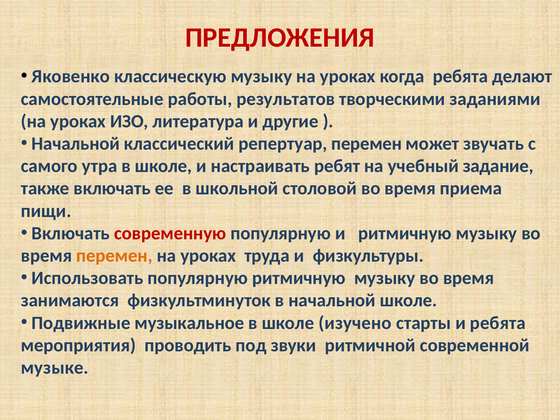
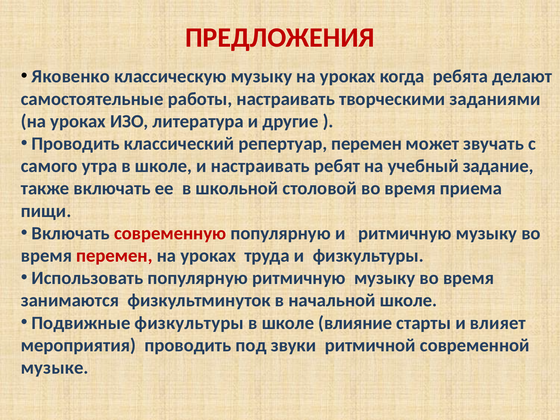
работы результатов: результатов -> настраивать
Начальной at (76, 144): Начальной -> Проводить
перемен at (114, 256) colour: orange -> red
Подвижные музыкальное: музыкальное -> физкультуры
изучено: изучено -> влияние
и ребята: ребята -> влияет
